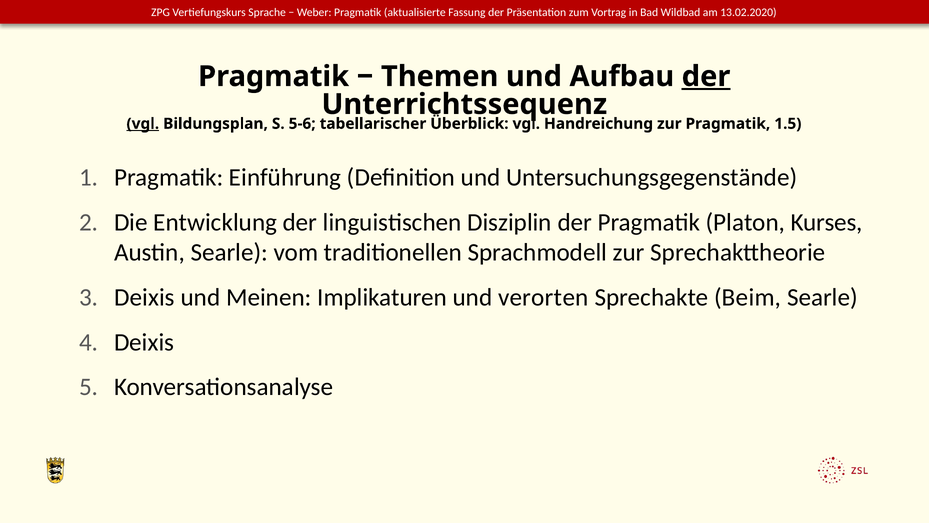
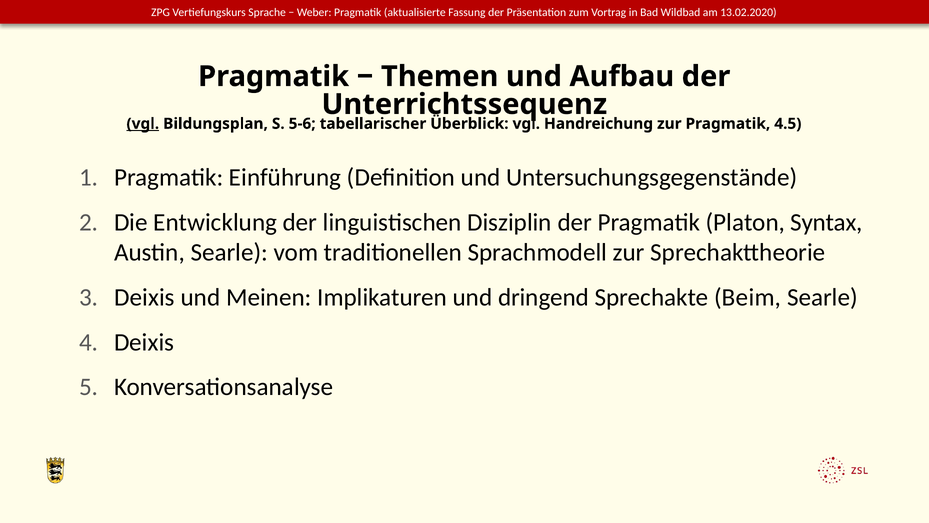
der at (706, 76) underline: present -> none
1.5: 1.5 -> 4.5
Kurses: Kurses -> Syntax
verorten: verorten -> dringend
